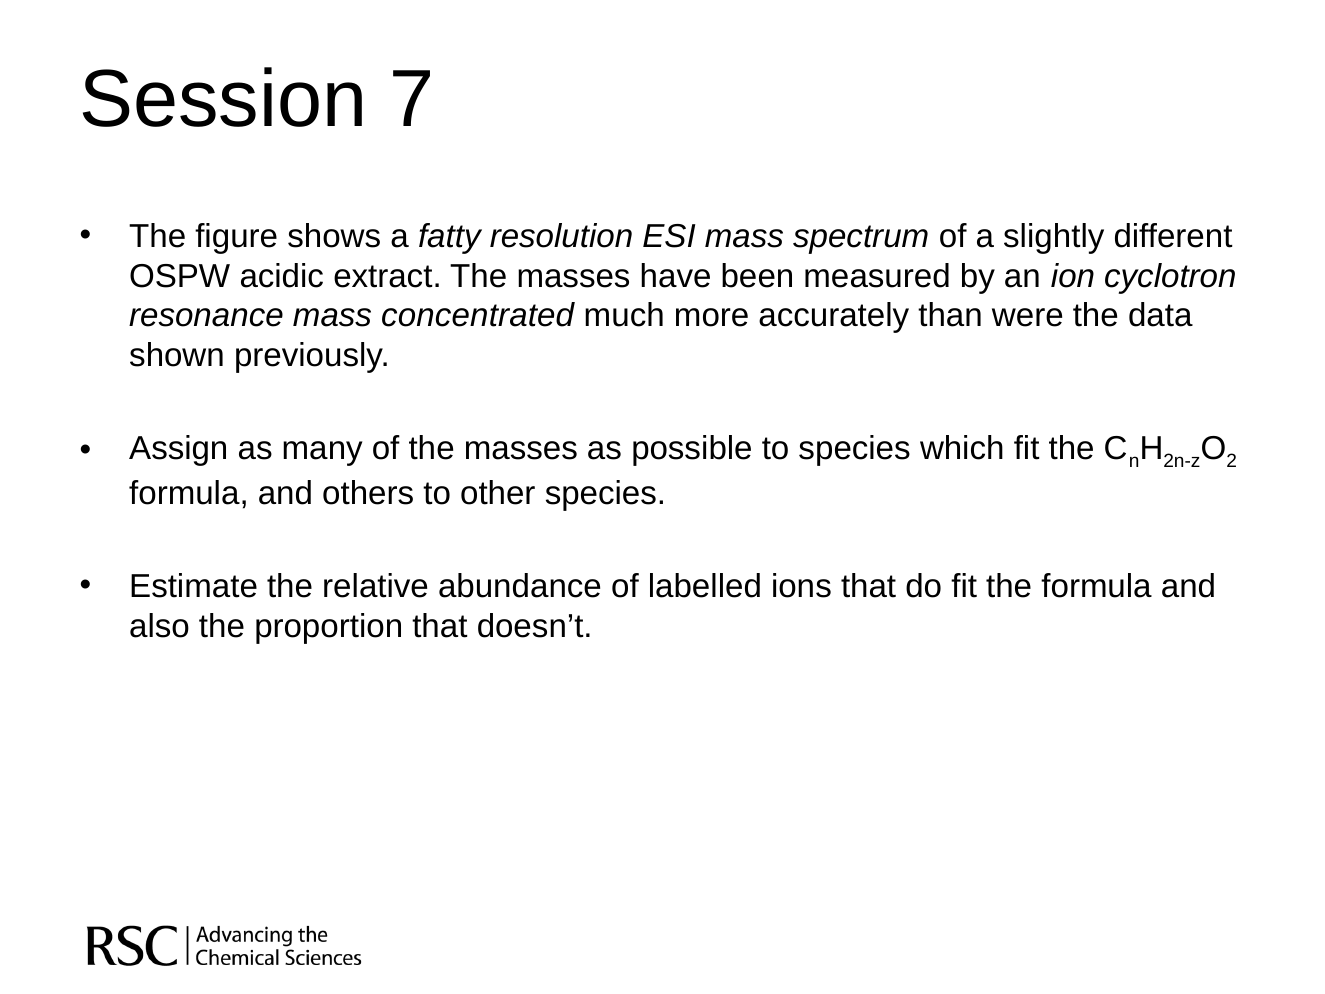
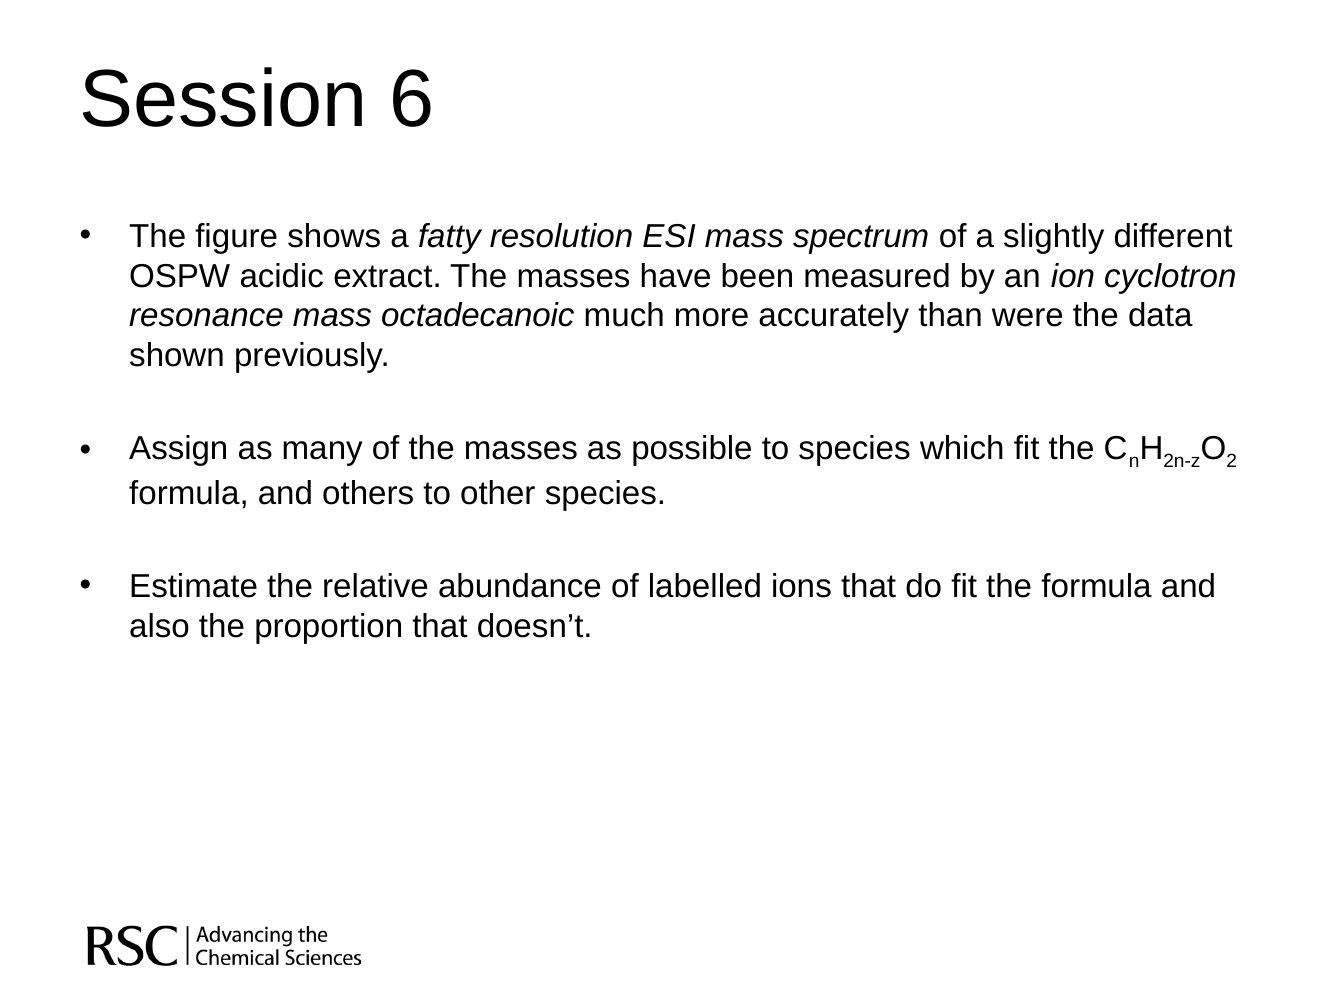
7: 7 -> 6
concentrated: concentrated -> octadecanoic
